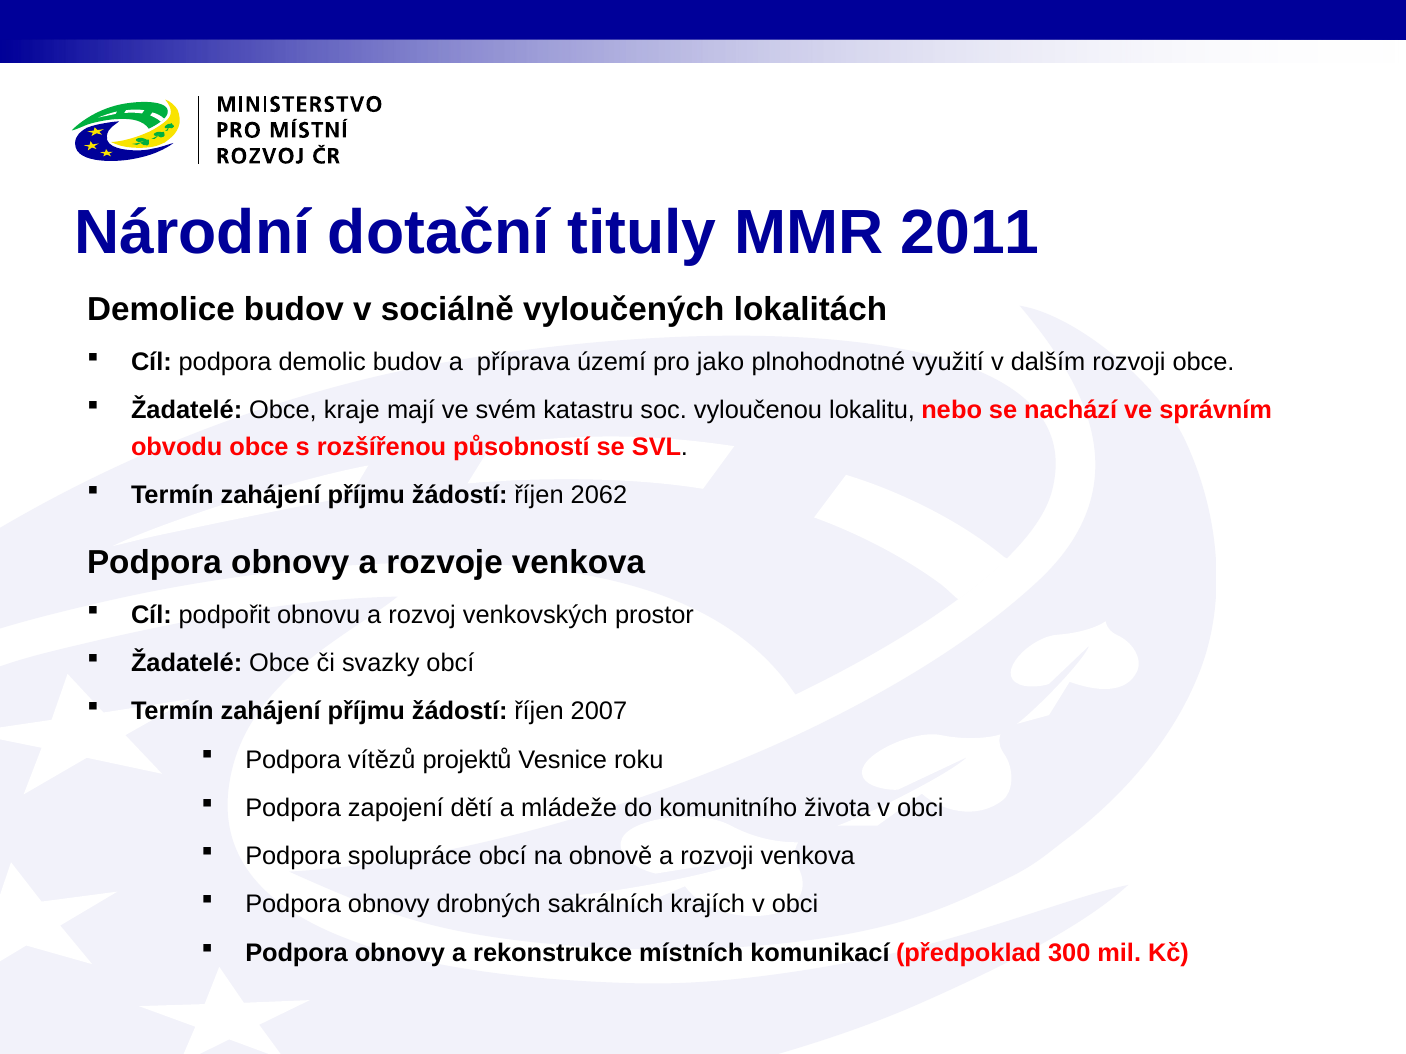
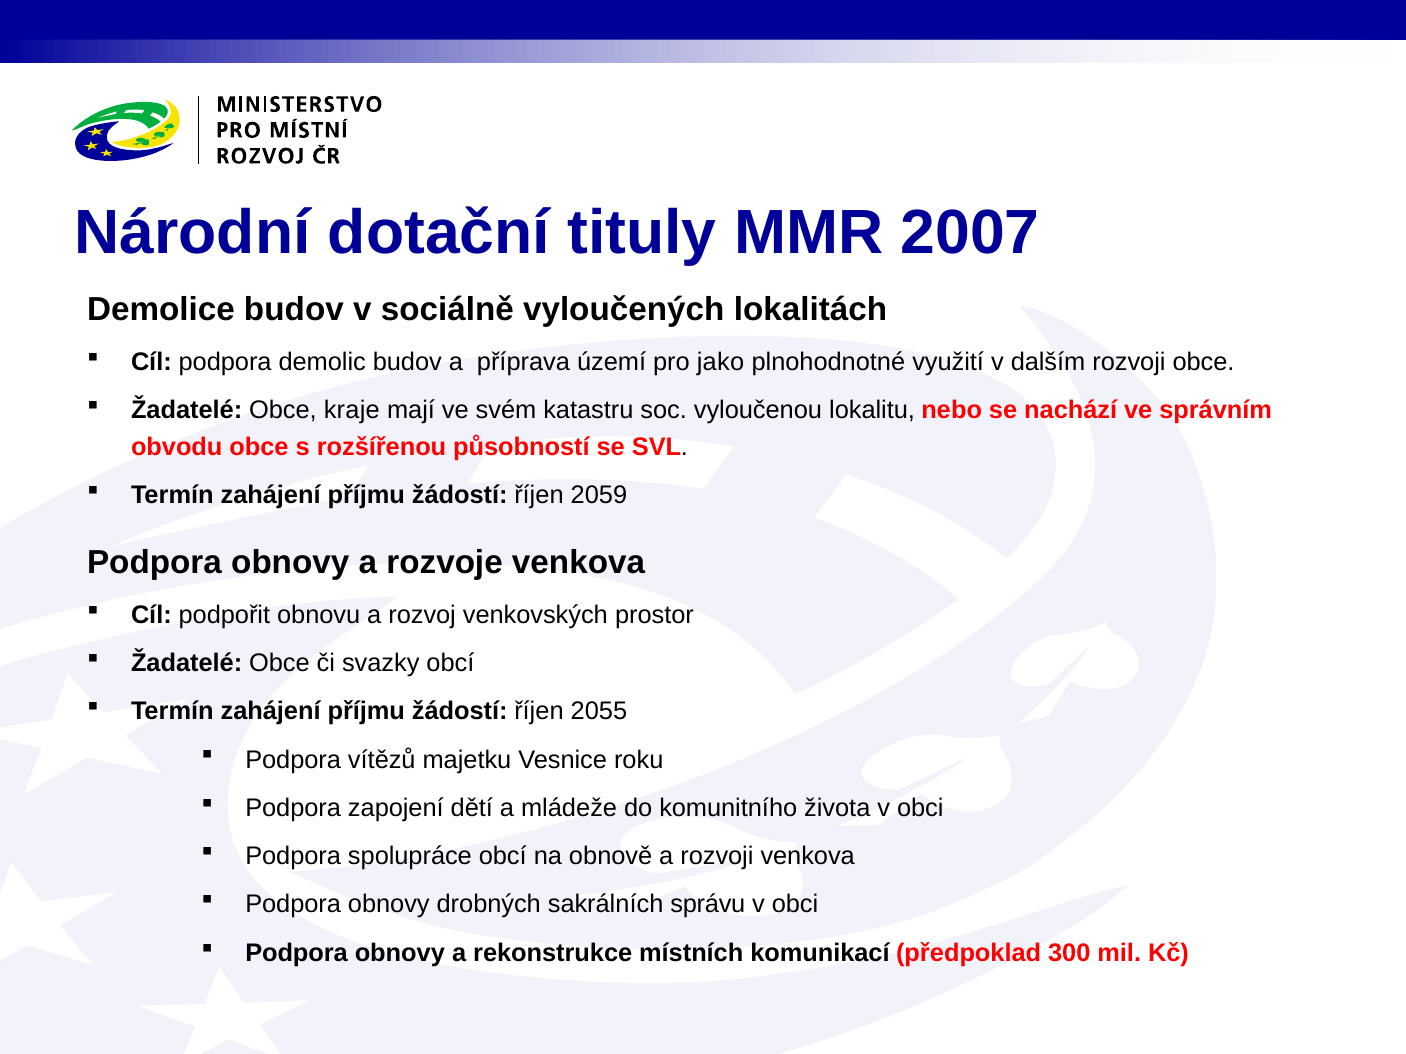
2011: 2011 -> 2007
2062: 2062 -> 2059
2007: 2007 -> 2055
projektů: projektů -> majetku
krajích: krajích -> správu
